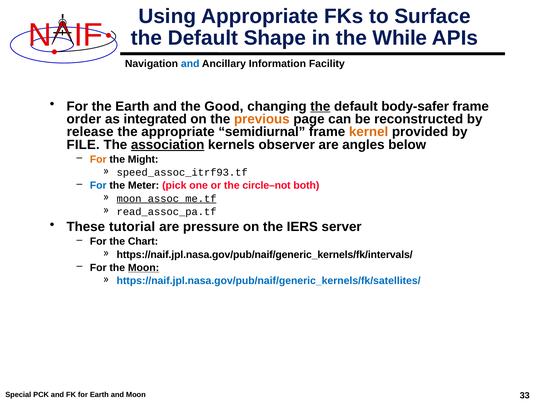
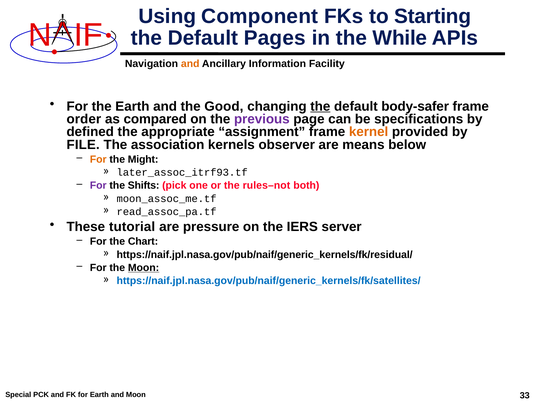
Using Appropriate: Appropriate -> Component
Surface: Surface -> Starting
Shape: Shape -> Pages
and at (190, 64) colour: blue -> orange
integrated: integrated -> compared
previous colour: orange -> purple
reconstructed: reconstructed -> specifications
release: release -> defined
semidiurnal: semidiurnal -> assignment
association underline: present -> none
angles: angles -> means
speed_assoc_itrf93.tf: speed_assoc_itrf93.tf -> later_assoc_itrf93.tf
For at (98, 186) colour: blue -> purple
Meter: Meter -> Shifts
circle–not: circle–not -> rules–not
moon_assoc_me.tf underline: present -> none
https://naif.jpl.nasa.gov/pub/naif/generic_kernels/fk/intervals/: https://naif.jpl.nasa.gov/pub/naif/generic_kernels/fk/intervals/ -> https://naif.jpl.nasa.gov/pub/naif/generic_kernels/fk/residual/
